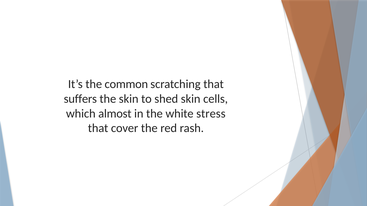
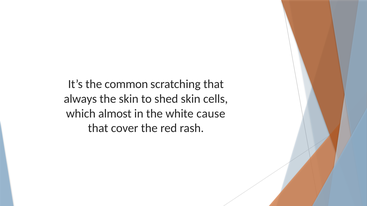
suffers: suffers -> always
stress: stress -> cause
